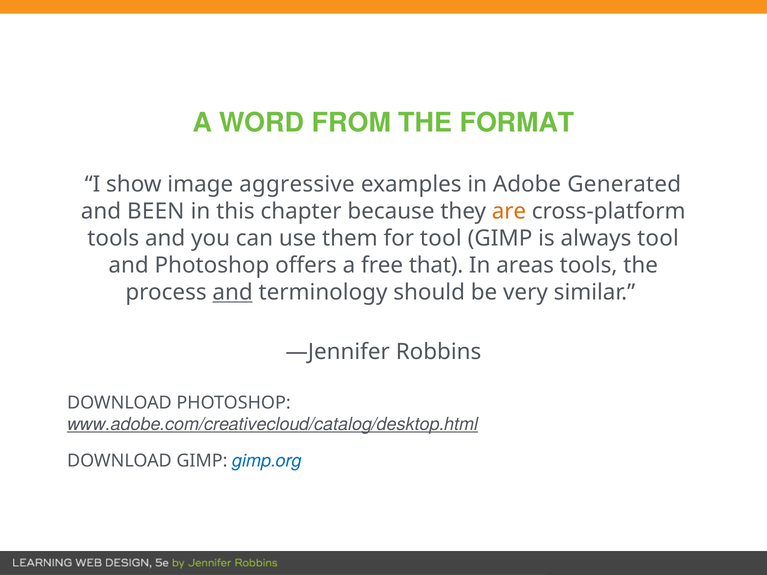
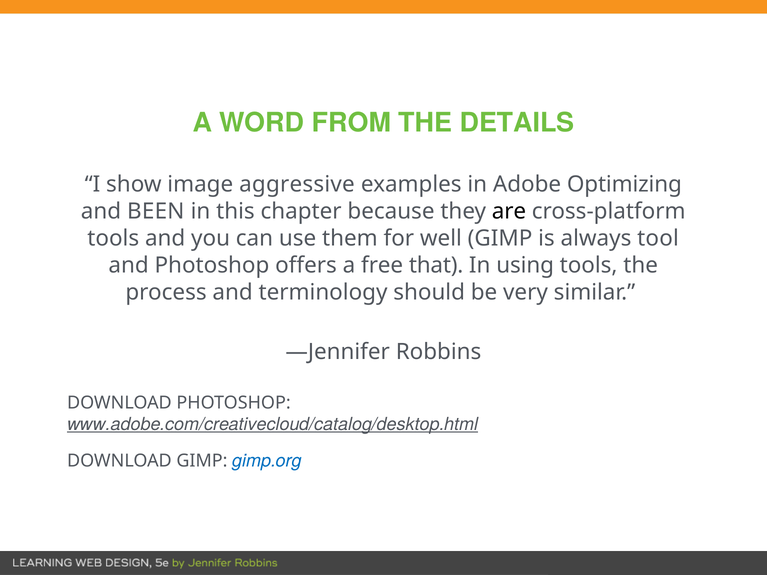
FORMAT: FORMAT -> DETAILS
Generated: Generated -> Optimizing
are colour: orange -> black
for tool: tool -> well
areas: areas -> using
and at (233, 292) underline: present -> none
